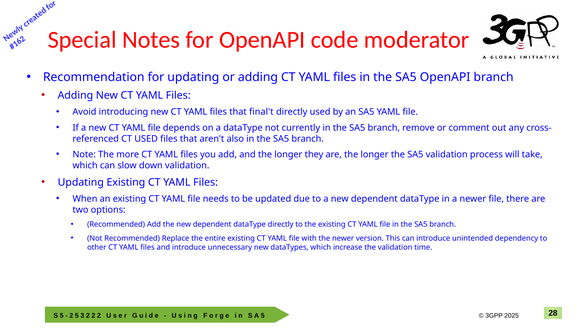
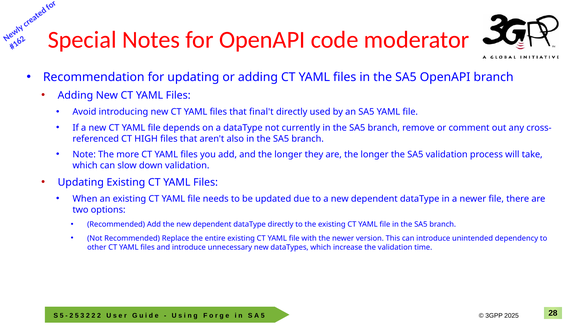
CT USED: USED -> HIGH
